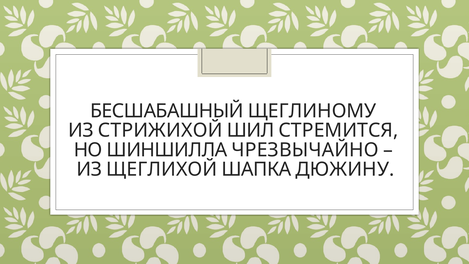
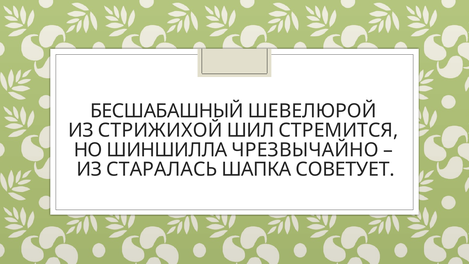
ЩЕГЛИНОМУ: ЩЕГЛИНОМУ -> ШЕВЕЛЮРОЙ
ЩЕГЛИХОЙ: ЩЕГЛИХОЙ -> СТАРАЛАСЬ
ДЮЖИНУ: ДЮЖИНУ -> СОВЕТУЕТ
